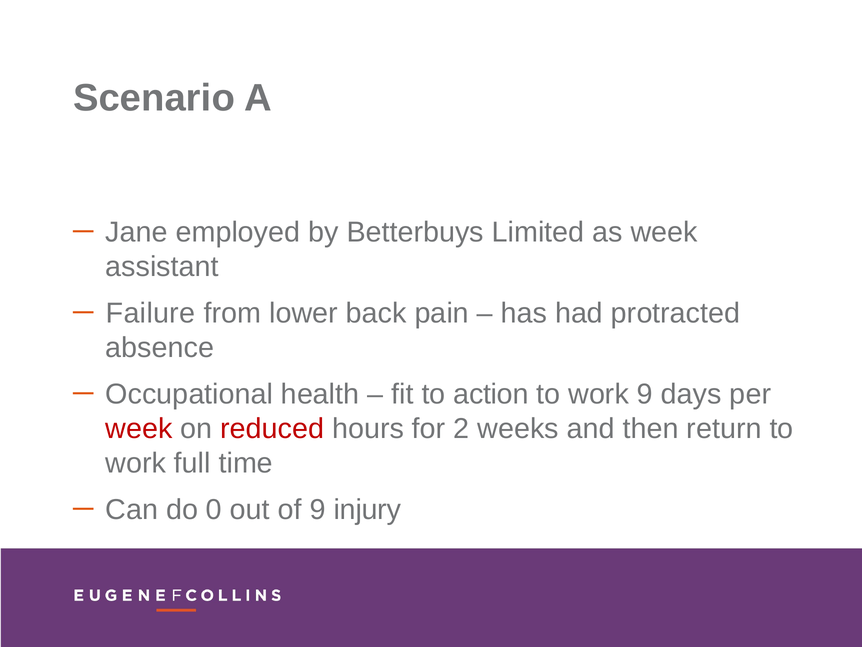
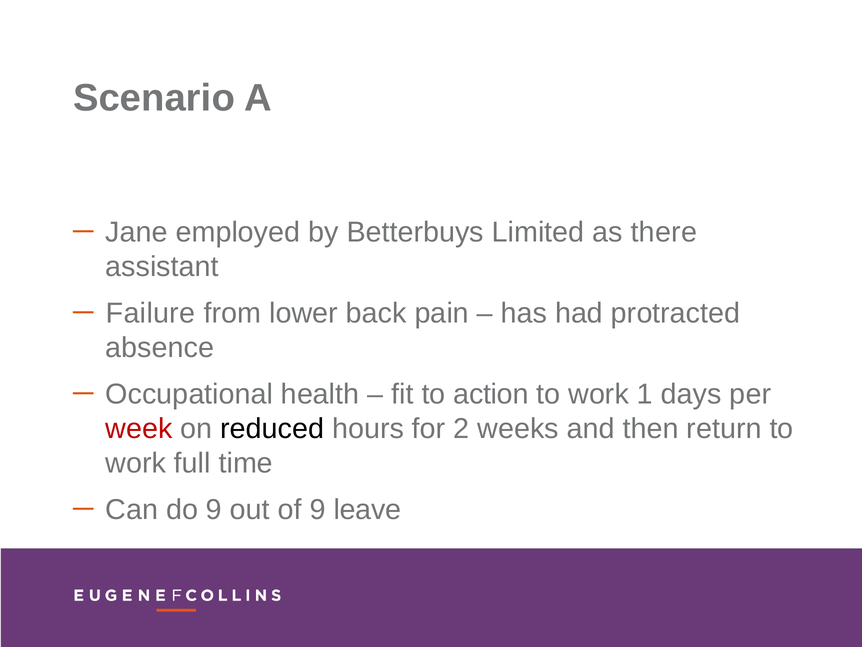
as week: week -> there
work 9: 9 -> 1
reduced colour: red -> black
do 0: 0 -> 9
injury: injury -> leave
